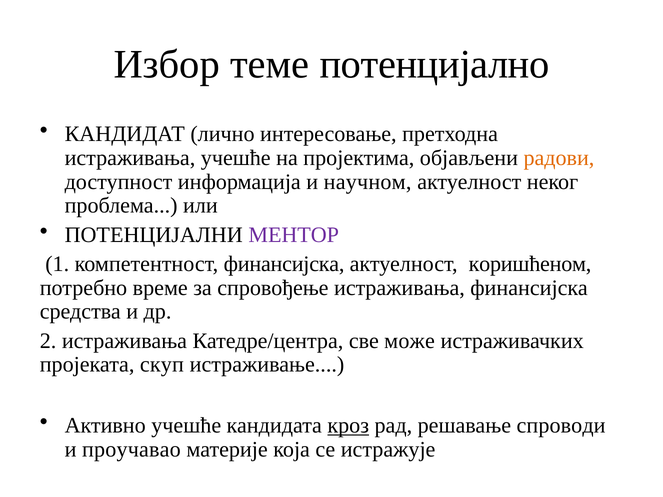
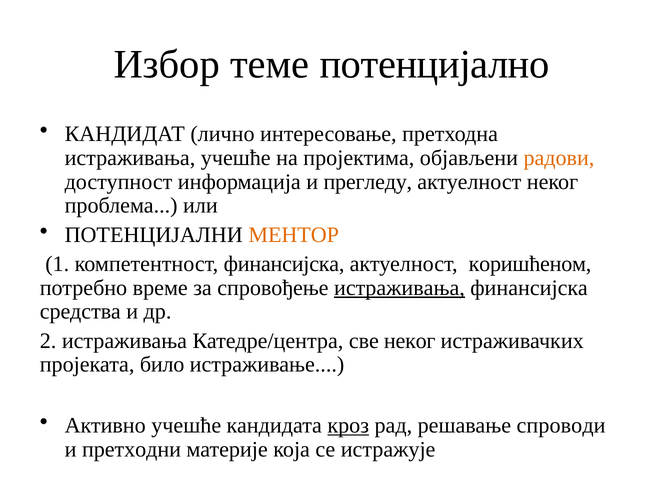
научном: научном -> прегледу
МЕНТОР colour: purple -> orange
истраживања at (399, 288) underline: none -> present
све може: може -> неког
скуп: скуп -> било
проучавао: проучавао -> претходни
